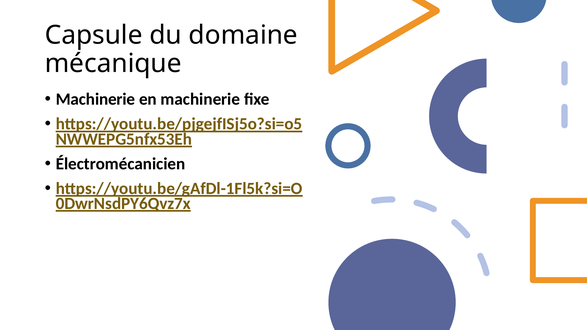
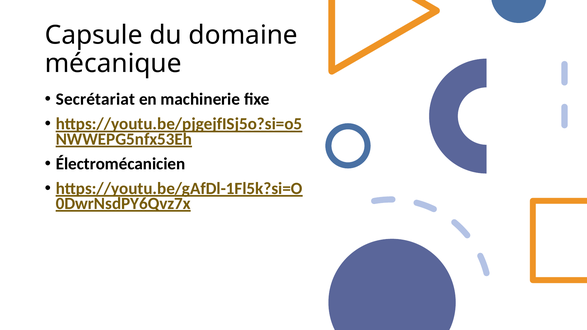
Machinerie at (96, 99): Machinerie -> Secrétariat
